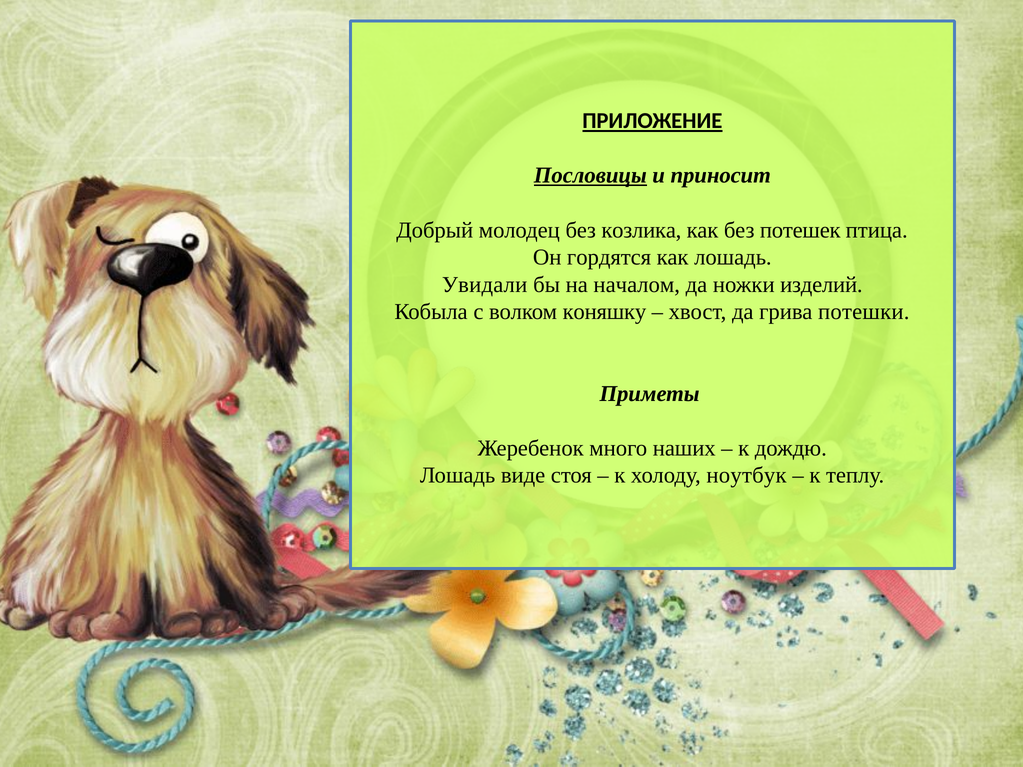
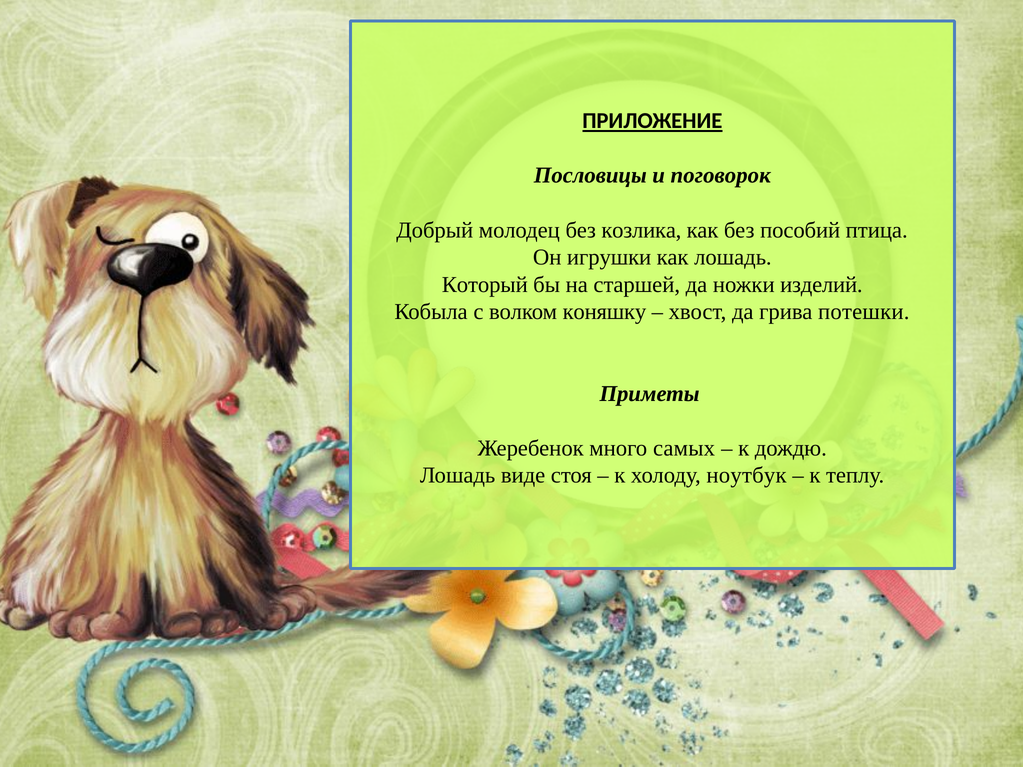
Пословицы underline: present -> none
приносит: приносит -> поговорок
потешек: потешек -> пособий
гордятся: гордятся -> игрушки
Увидали: Увидали -> Который
началом: началом -> старшей
наших: наших -> самых
